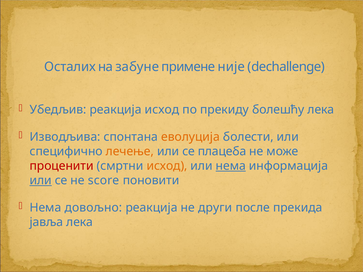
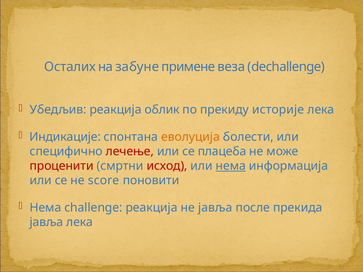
није: није -> веза
реакција исход: исход -> облик
болешћу: болешћу -> историје
Изводљива: Изводљива -> Индикације
лечење colour: orange -> red
исход at (167, 166) colour: orange -> red
или at (41, 181) underline: present -> none
довољно: довољно -> challenge
не други: други -> јавља
